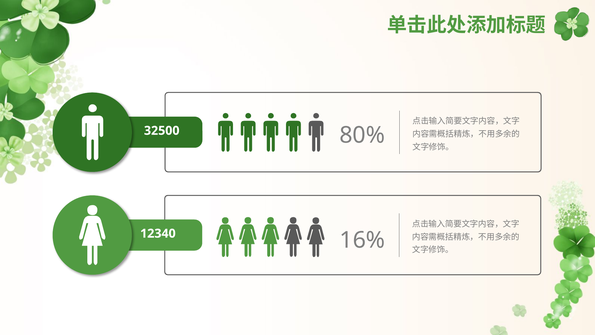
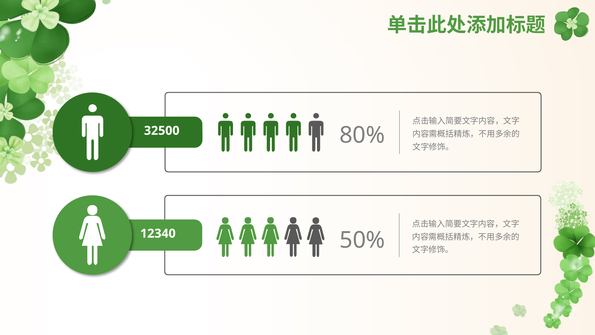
16%: 16% -> 50%
